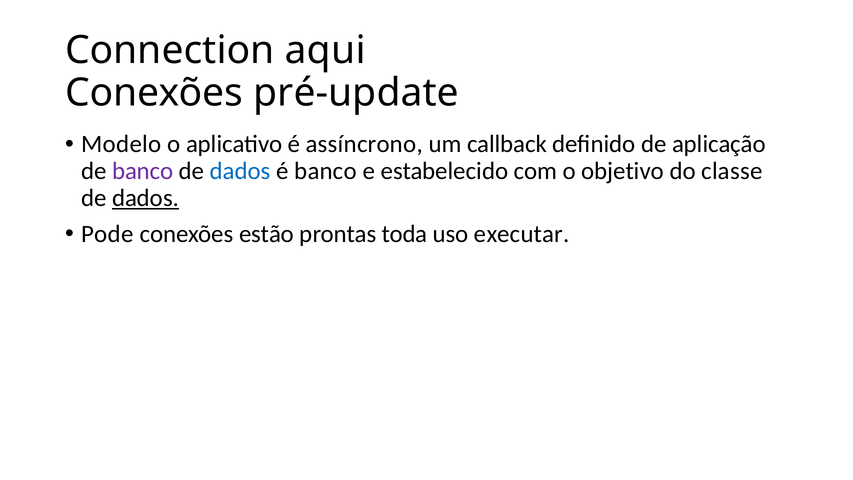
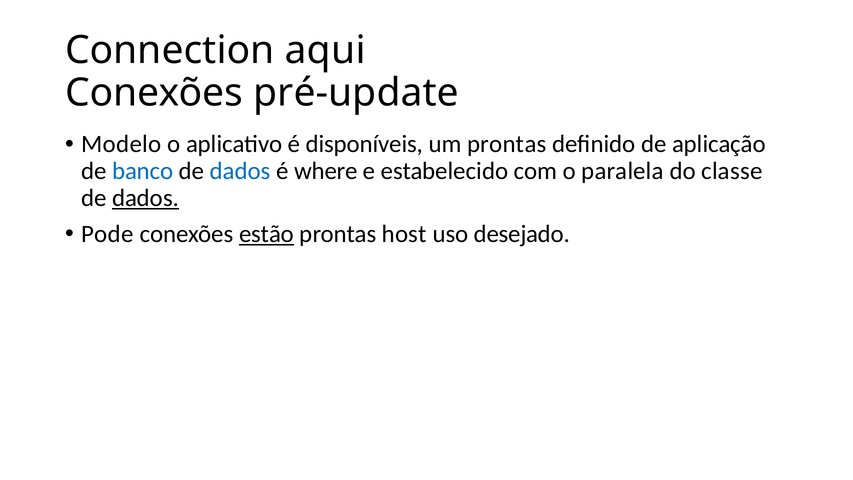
assíncrono: assíncrono -> disponíveis
um callback: callback -> prontas
banco at (143, 171) colour: purple -> blue
é banco: banco -> where
objetivo: objetivo -> paralela
estão underline: none -> present
toda: toda -> host
executar: executar -> desejado
